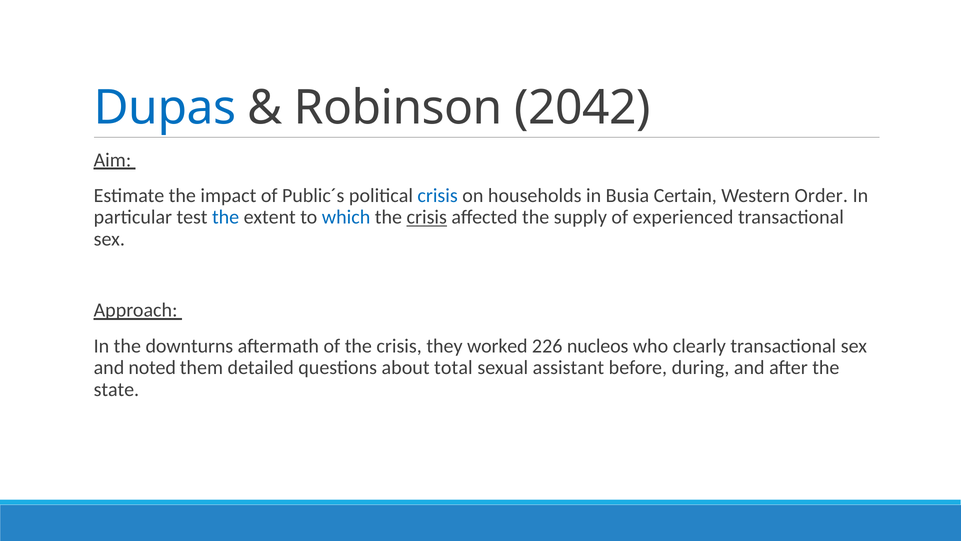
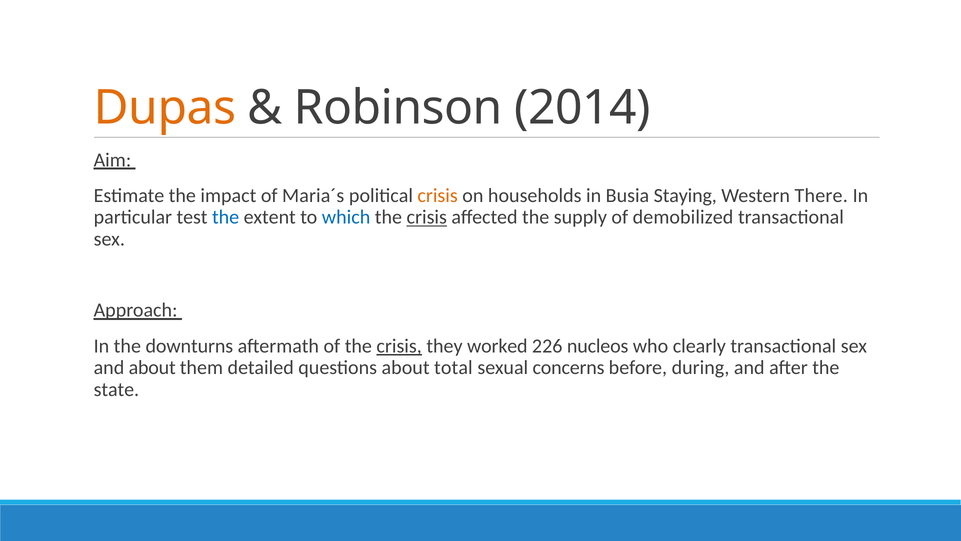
Dupas colour: blue -> orange
2042: 2042 -> 2014
Public´s: Public´s -> Maria´s
crisis at (438, 195) colour: blue -> orange
Certain: Certain -> Staying
Order: Order -> There
experienced: experienced -> demobilized
crisis at (399, 346) underline: none -> present
and noted: noted -> about
assistant: assistant -> concerns
